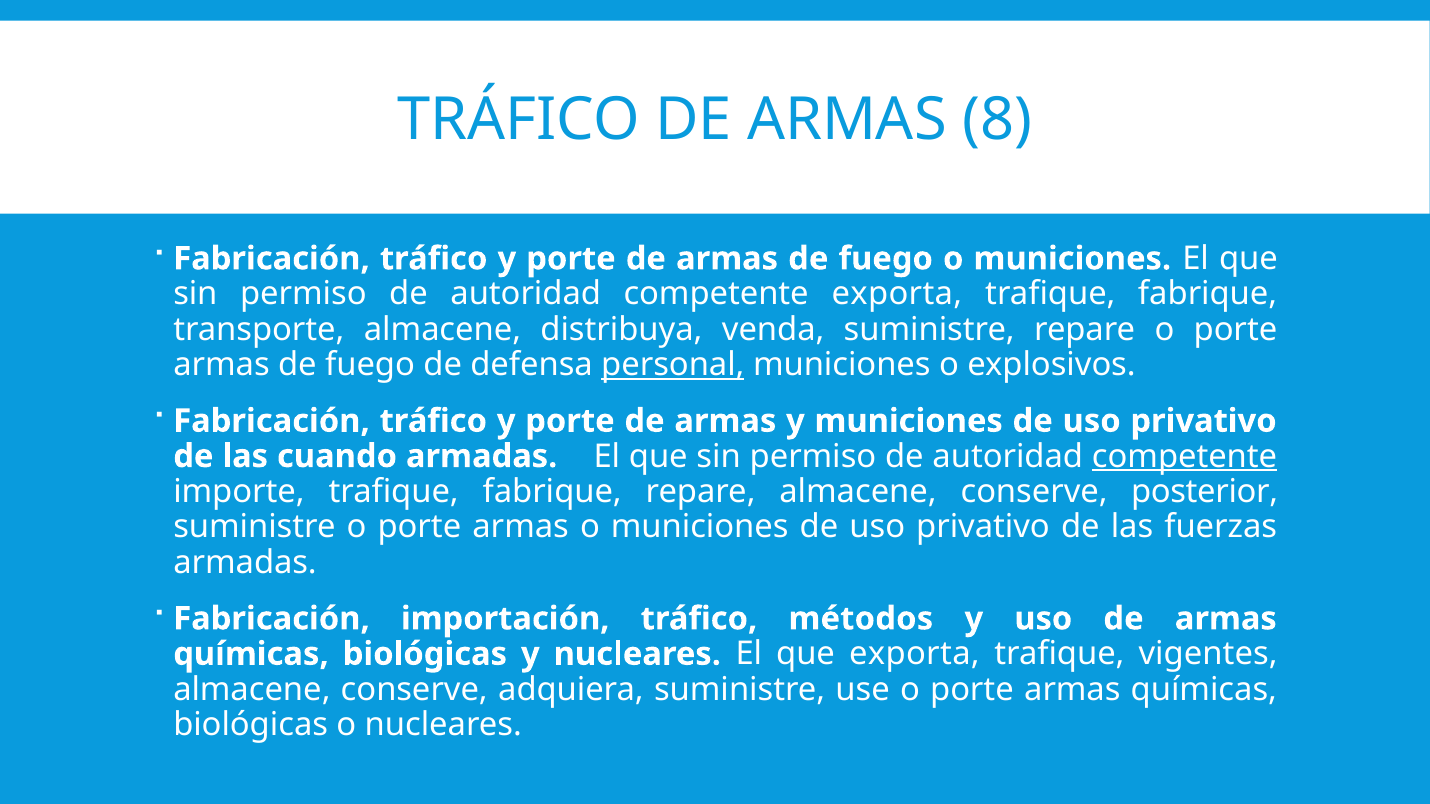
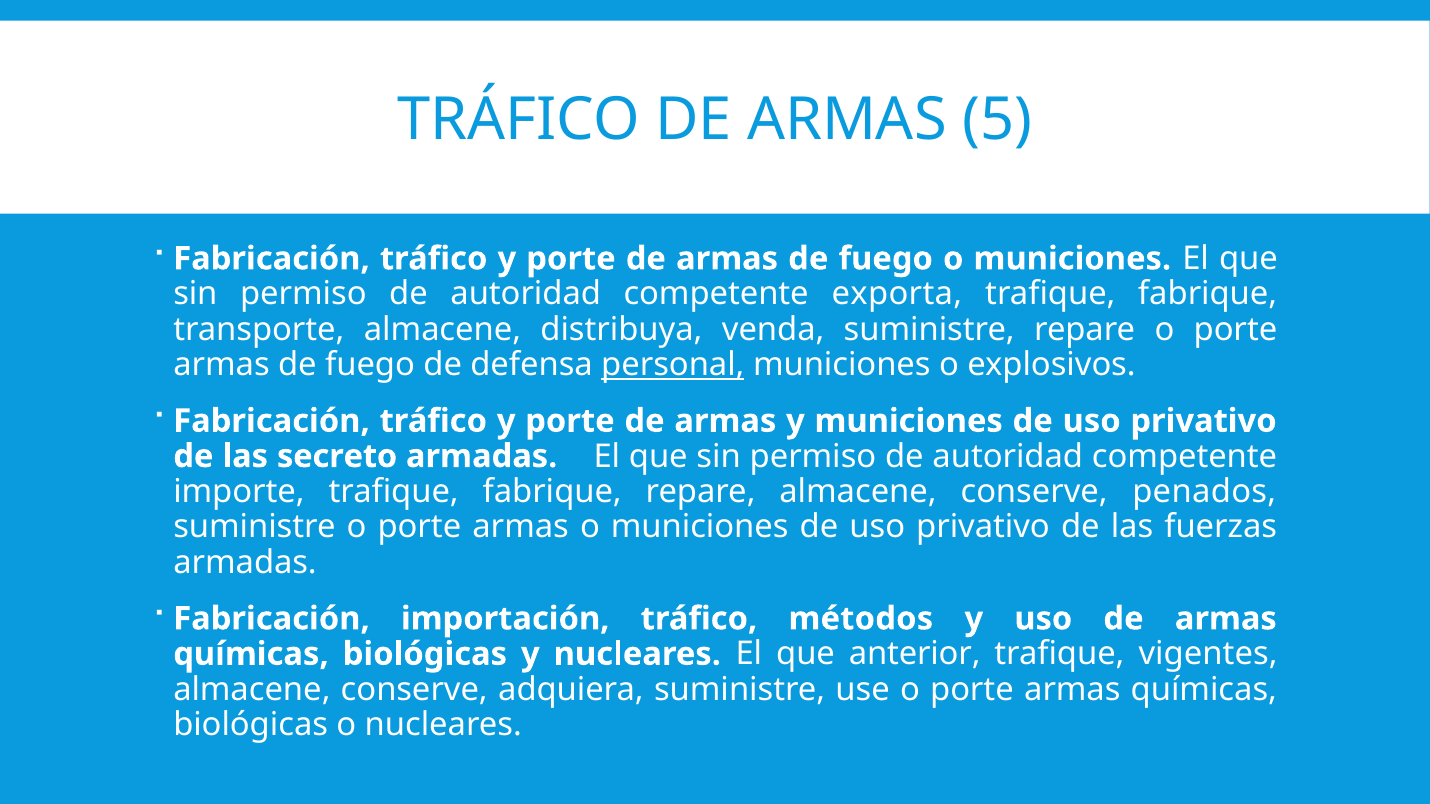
8: 8 -> 5
cuando: cuando -> secreto
competente at (1185, 457) underline: present -> none
posterior: posterior -> penados
que exporta: exporta -> anterior
